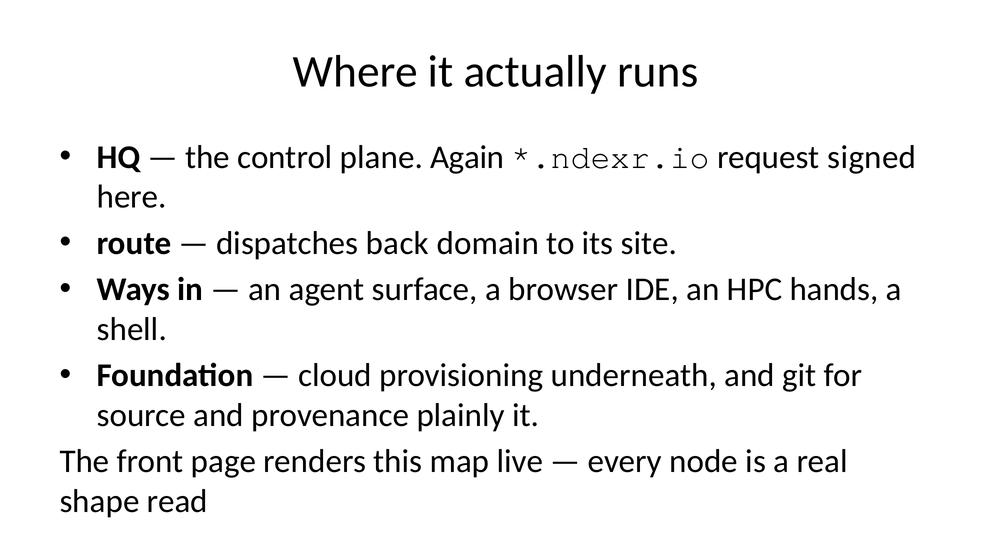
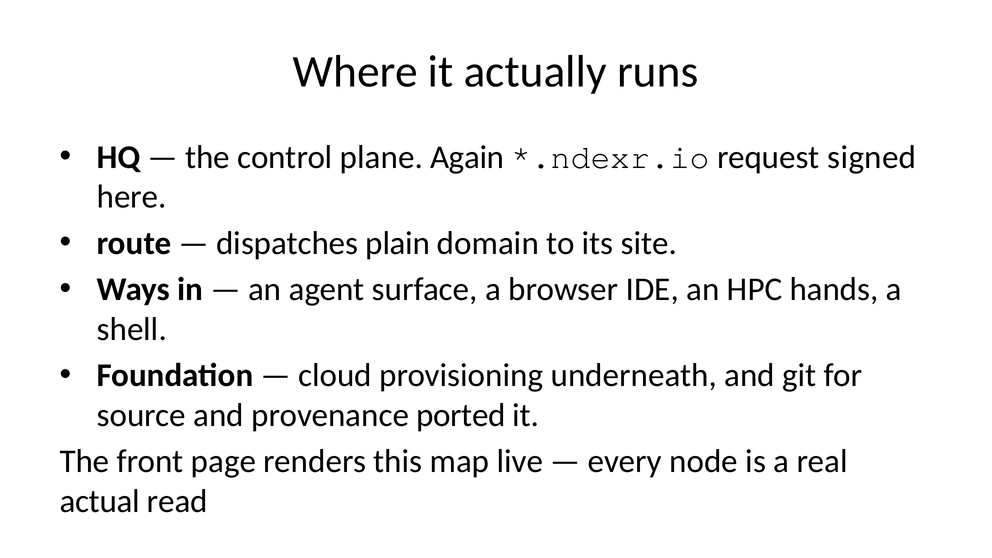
back: back -> plain
plainly: plainly -> ported
shape: shape -> actual
